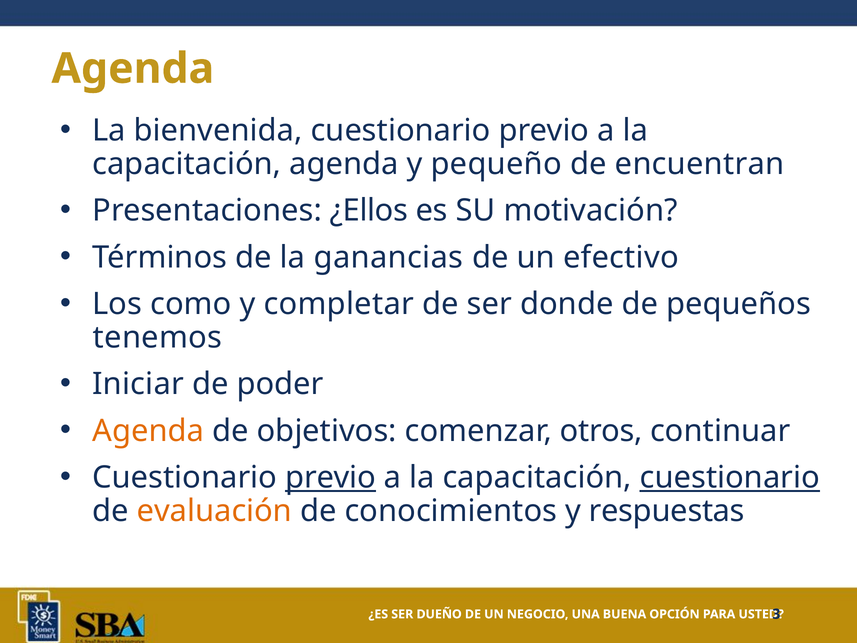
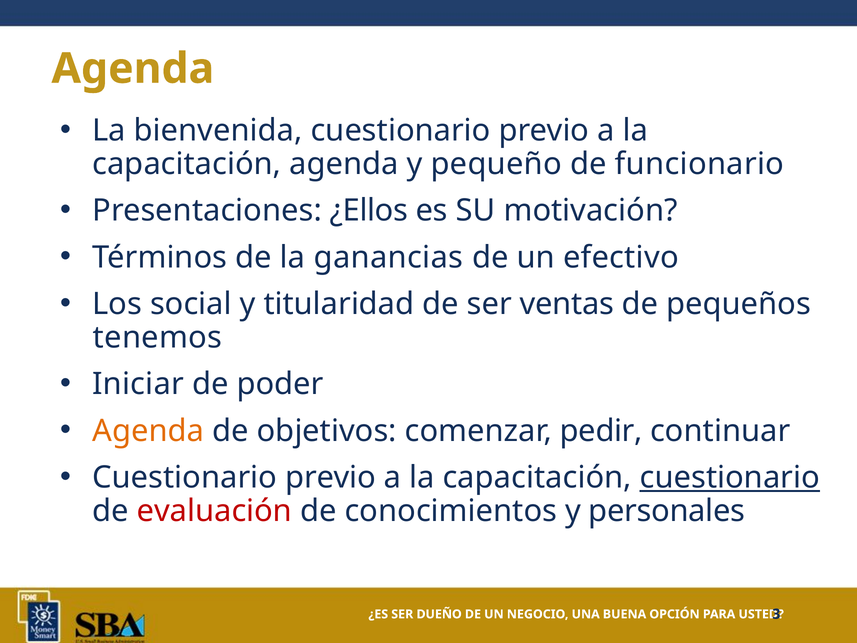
encuentran: encuentran -> funcionario
como: como -> social
completar: completar -> titularidad
donde: donde -> ventas
otros: otros -> pedir
previo at (331, 477) underline: present -> none
evaluación colour: orange -> red
respuestas: respuestas -> personales
